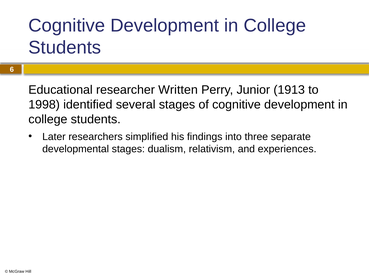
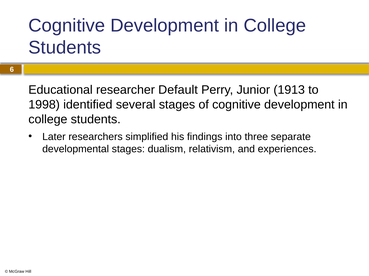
Written: Written -> Default
